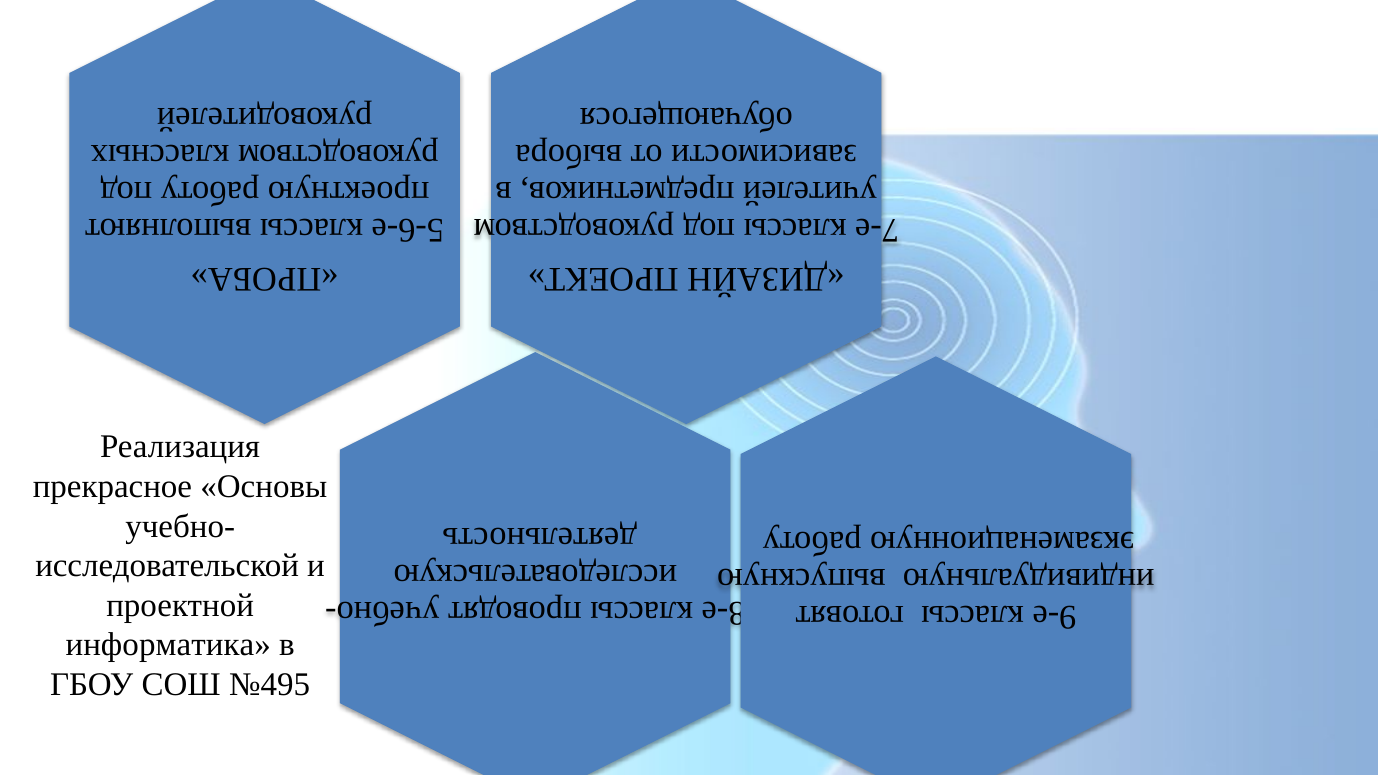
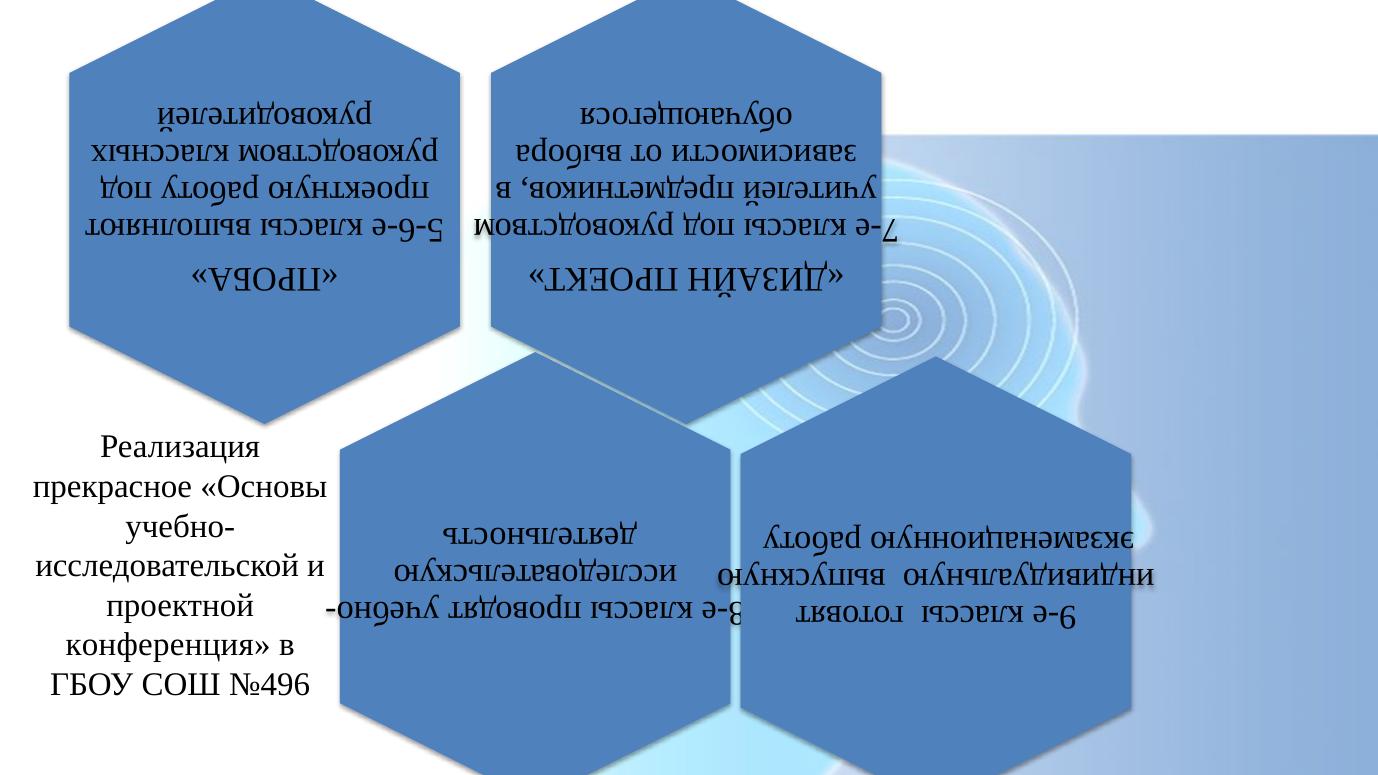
информатика: информатика -> конференция
№495: №495 -> №496
